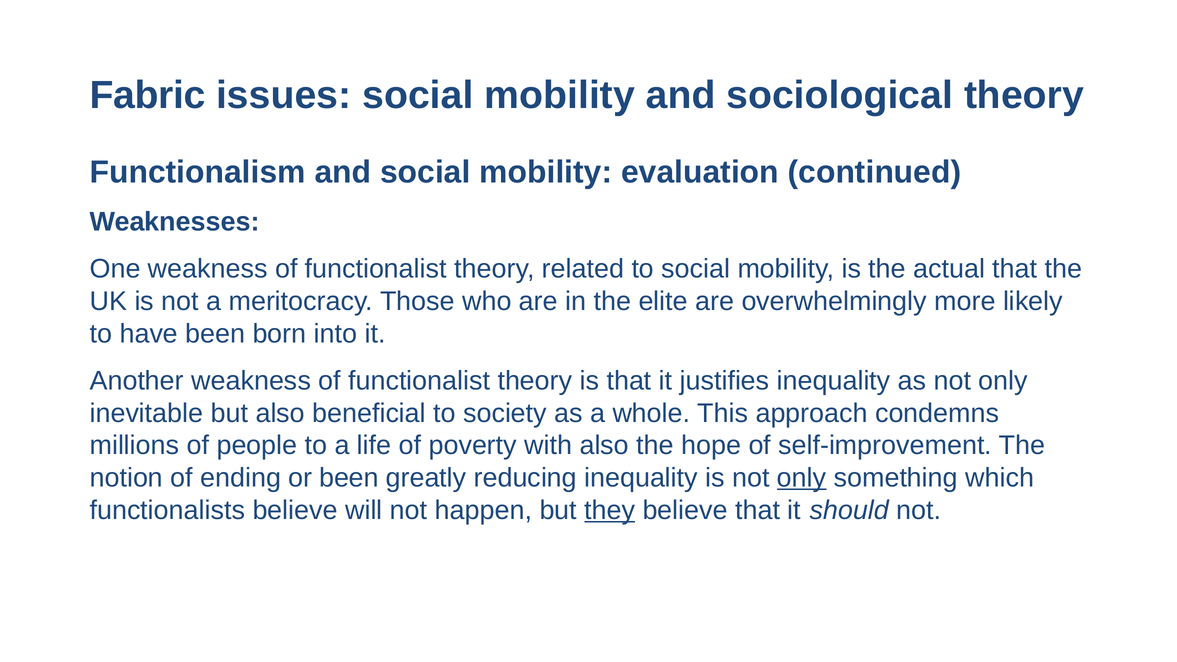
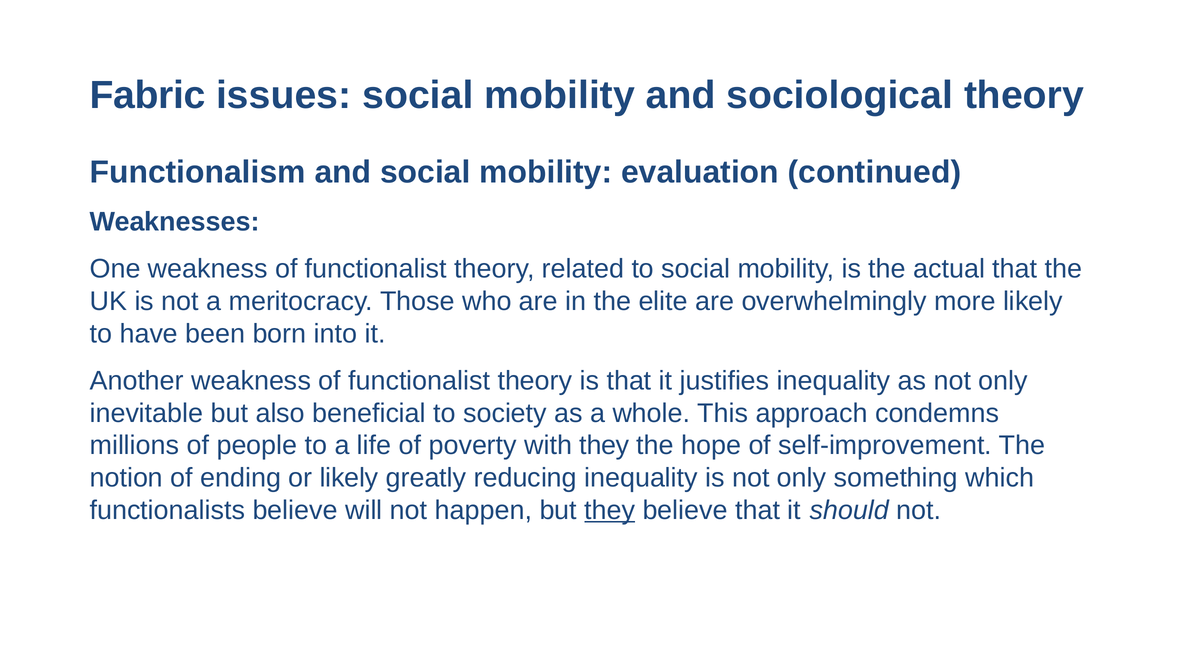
with also: also -> they
or been: been -> likely
only at (802, 478) underline: present -> none
